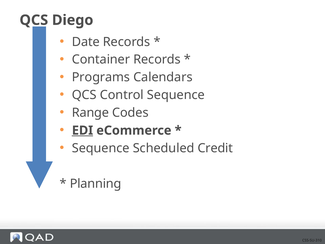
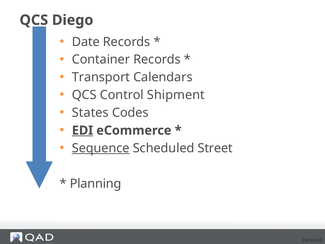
Programs: Programs -> Transport
Control Sequence: Sequence -> Shipment
Range: Range -> States
Sequence at (101, 148) underline: none -> present
Credit: Credit -> Street
